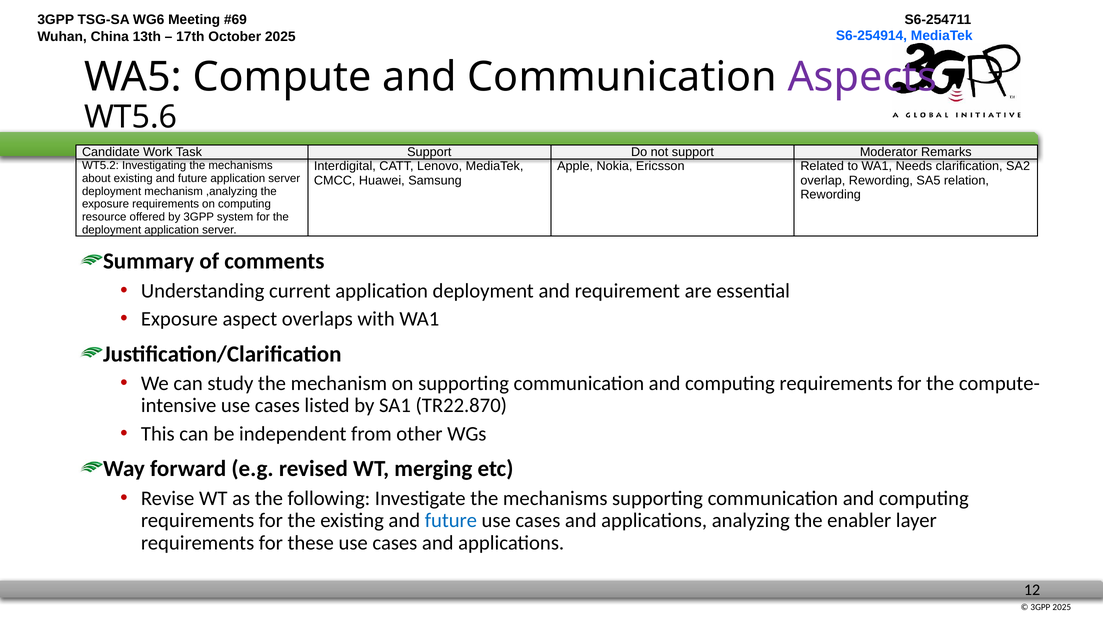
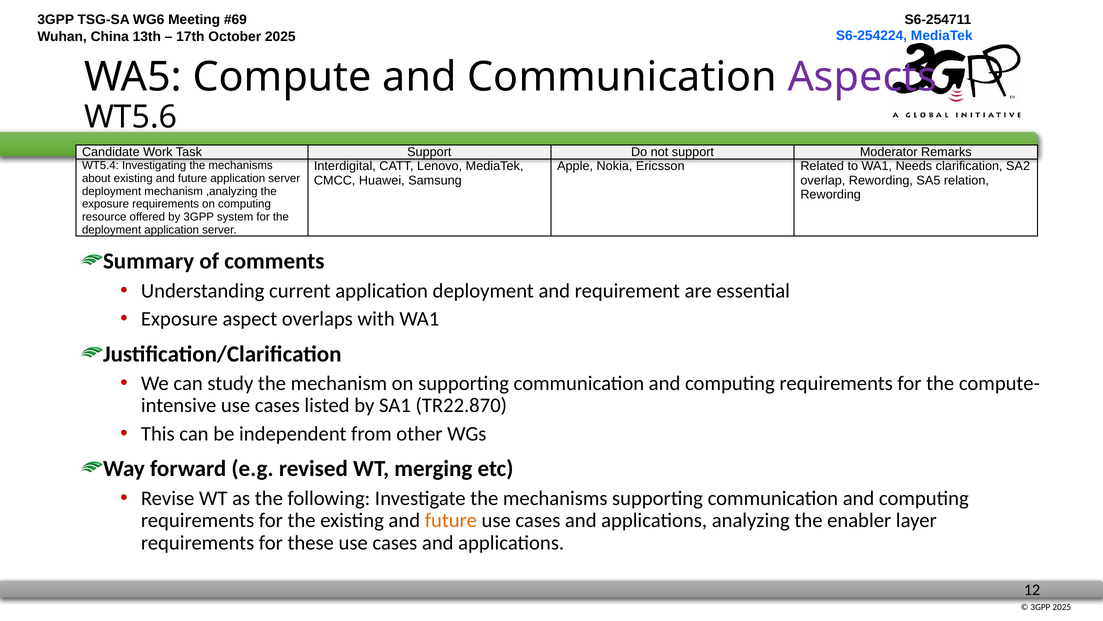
S6-254914: S6-254914 -> S6-254224
WT5.2: WT5.2 -> WT5.4
future at (451, 520) colour: blue -> orange
